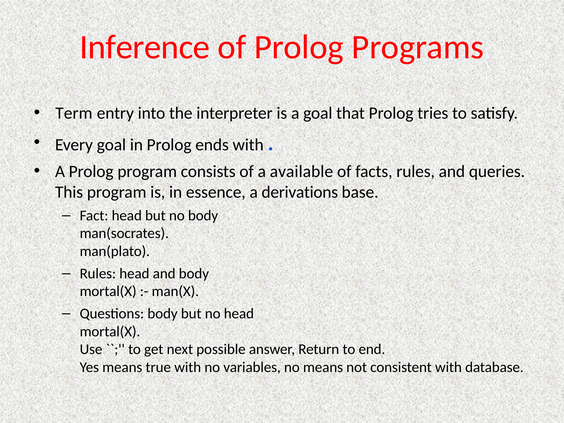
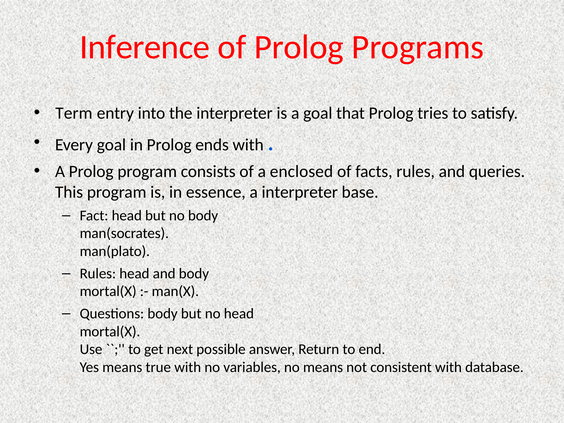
available: available -> enclosed
a derivations: derivations -> interpreter
